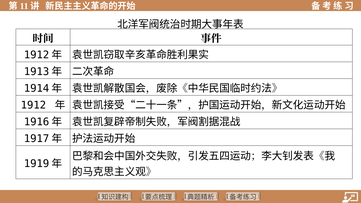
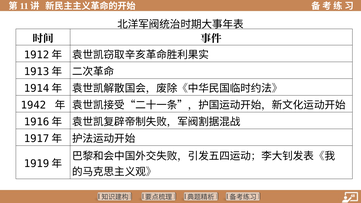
1912: 1912 -> 1942
